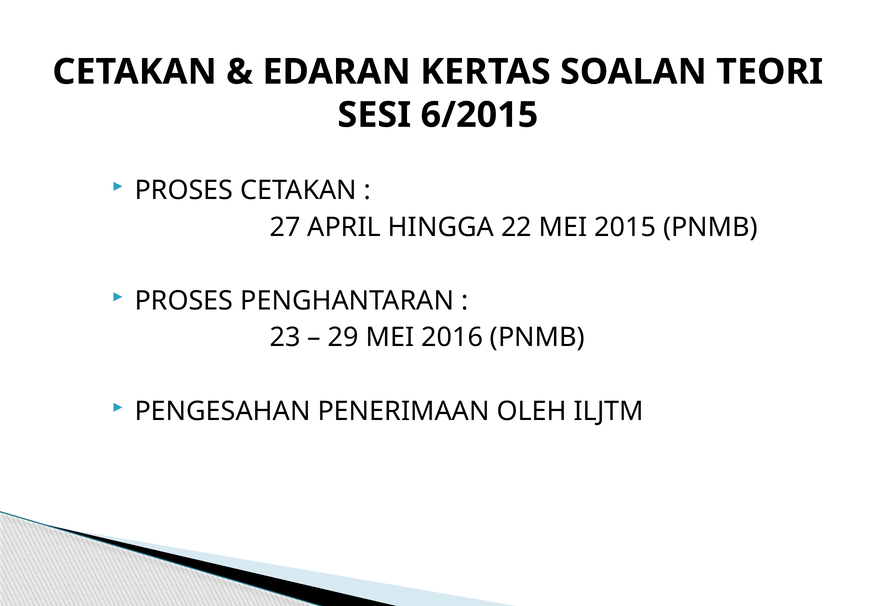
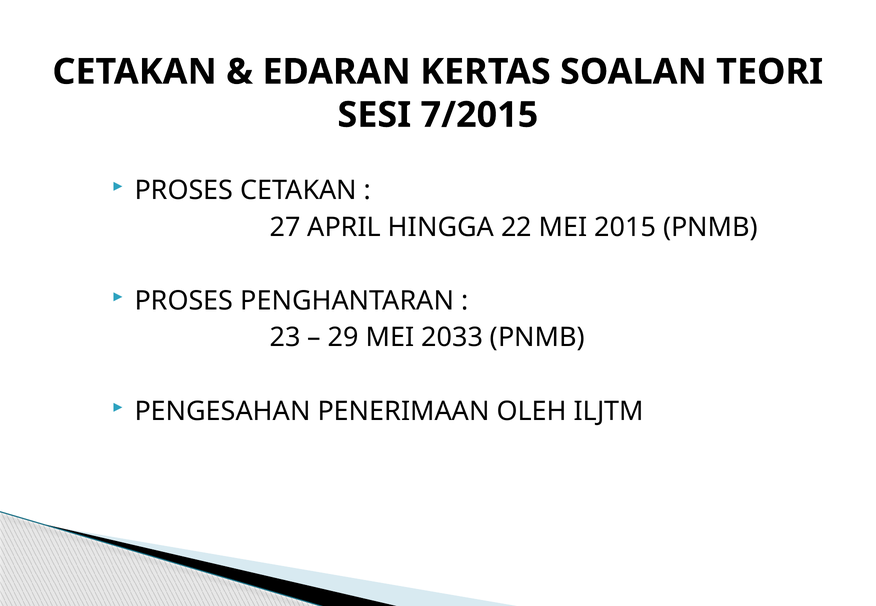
6/2015: 6/2015 -> 7/2015
2016: 2016 -> 2033
